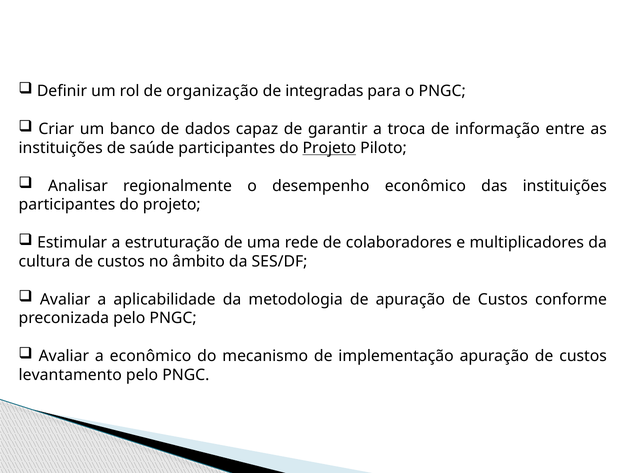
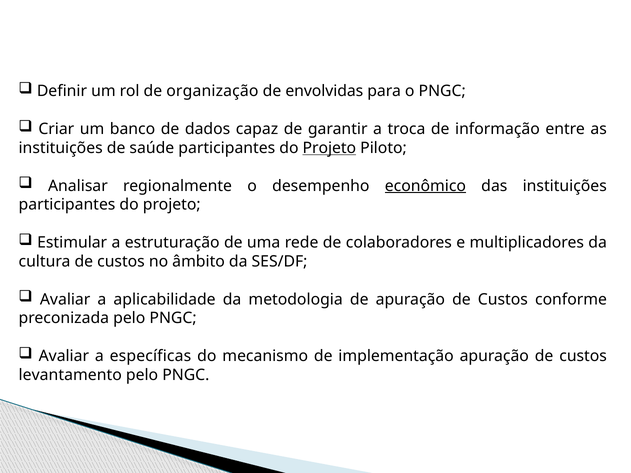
integradas: integradas -> envolvidas
econômico at (425, 186) underline: none -> present
a econômico: econômico -> específicas
